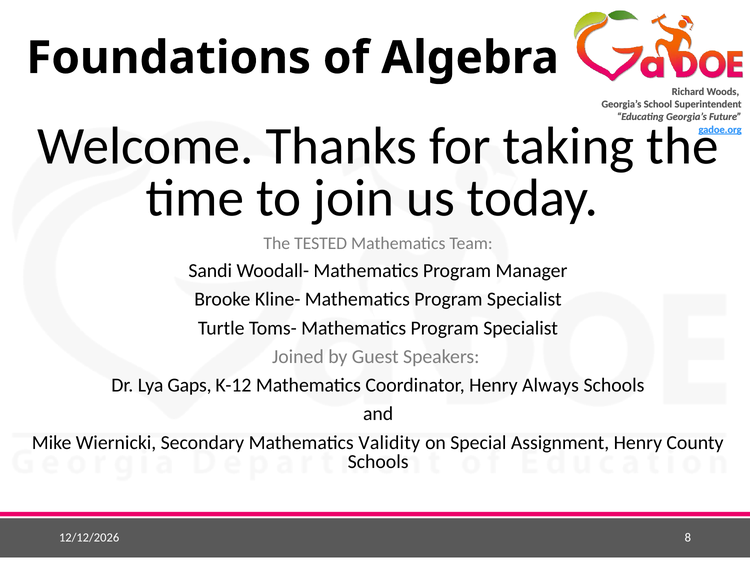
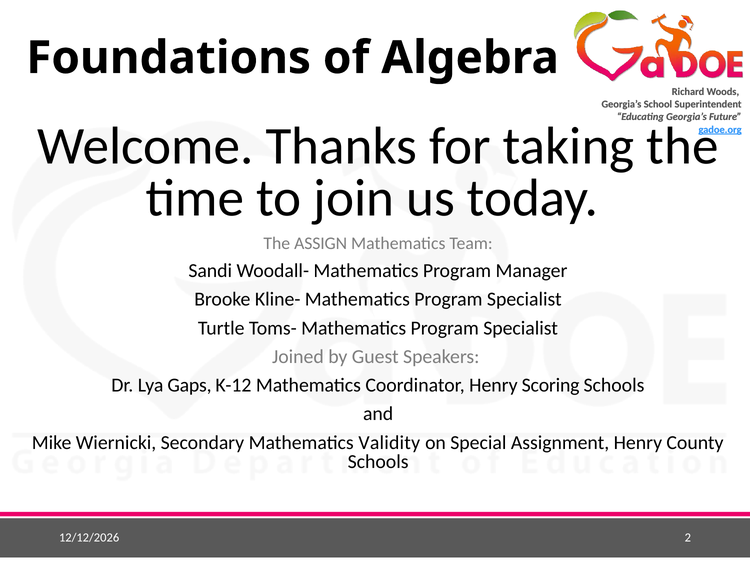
TESTED: TESTED -> ASSIGN
Always: Always -> Scoring
8: 8 -> 2
